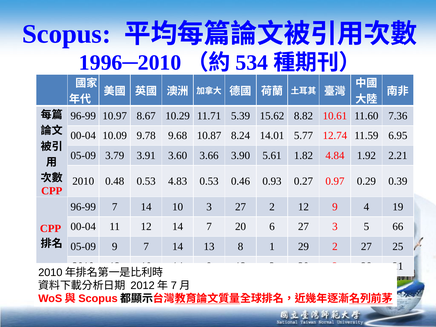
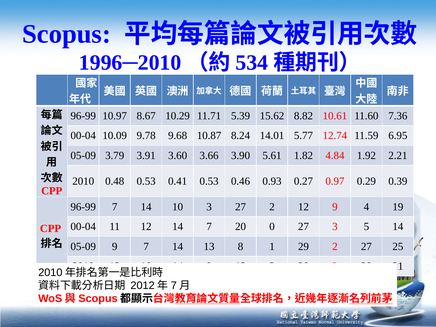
4.83: 4.83 -> 0.41
6: 6 -> 0
5 66: 66 -> 14
